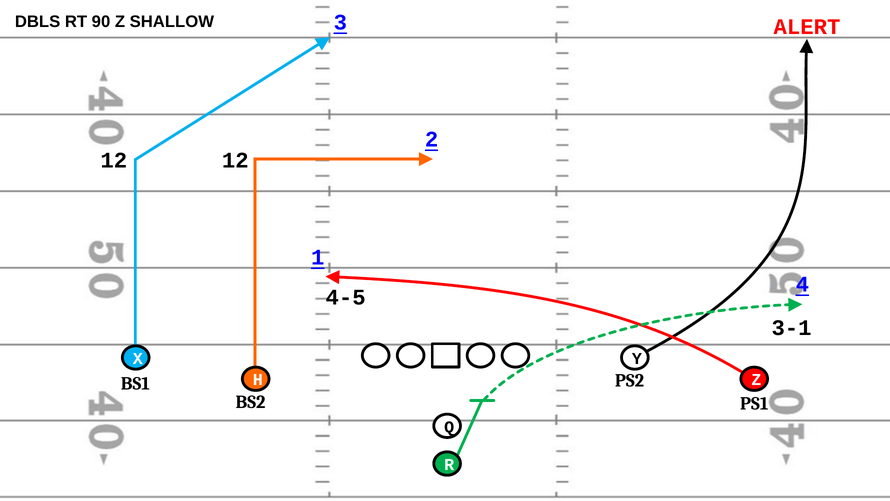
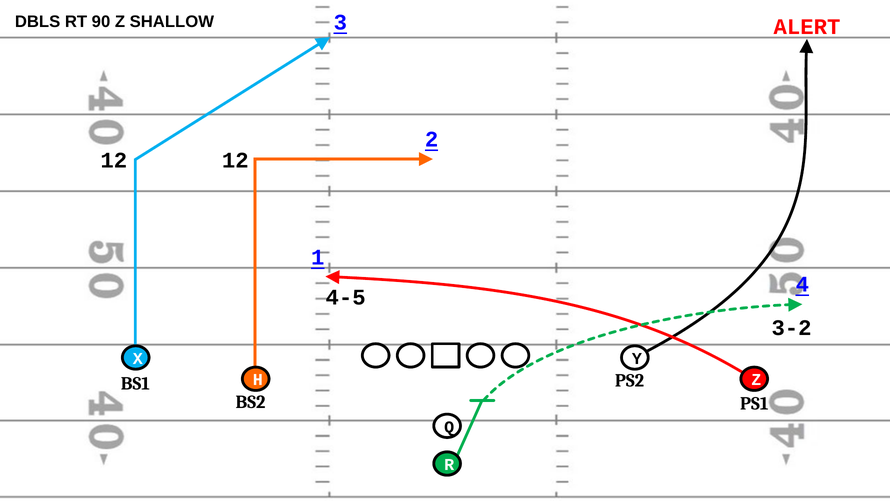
3-1: 3-1 -> 3-2
